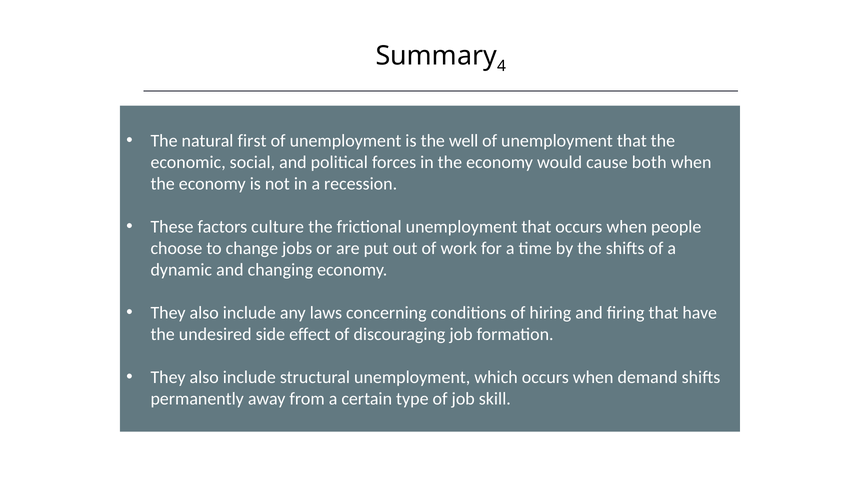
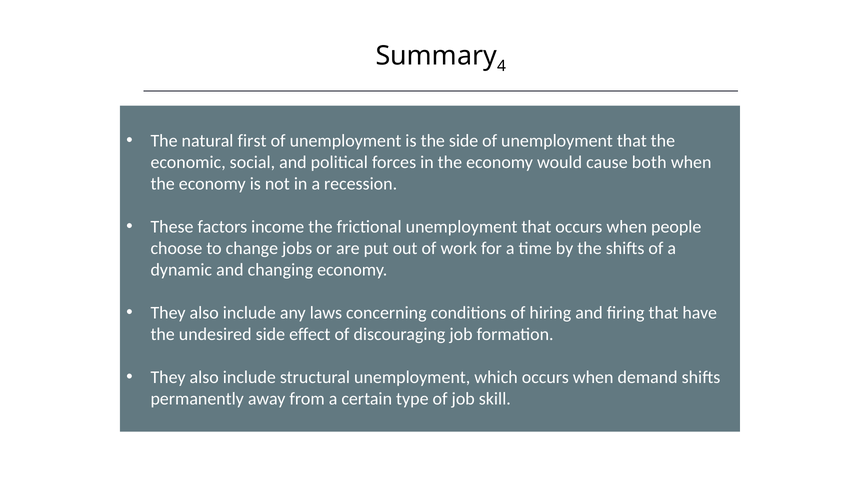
the well: well -> side
culture: culture -> income
